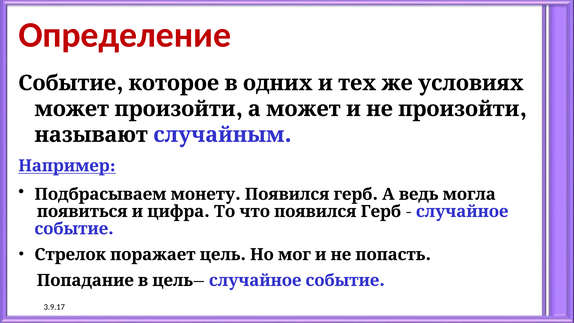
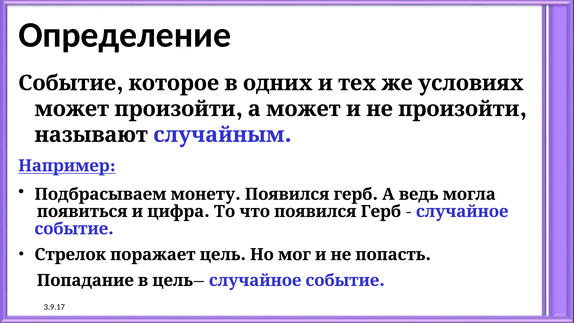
Определение colour: red -> black
